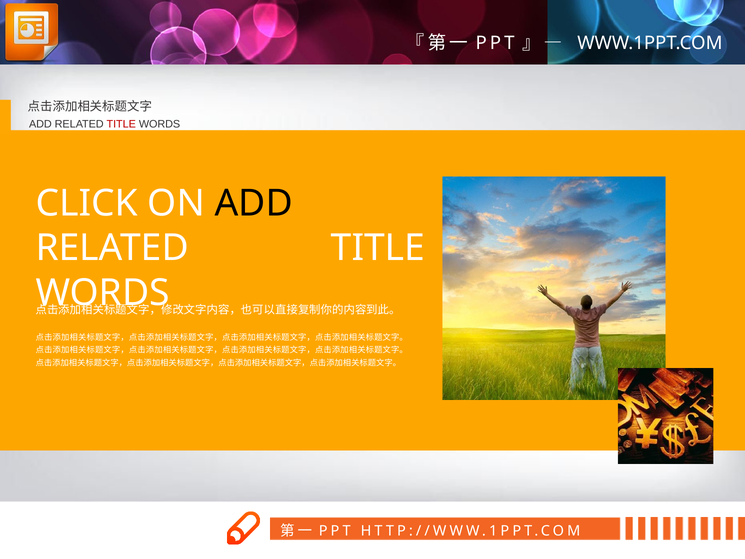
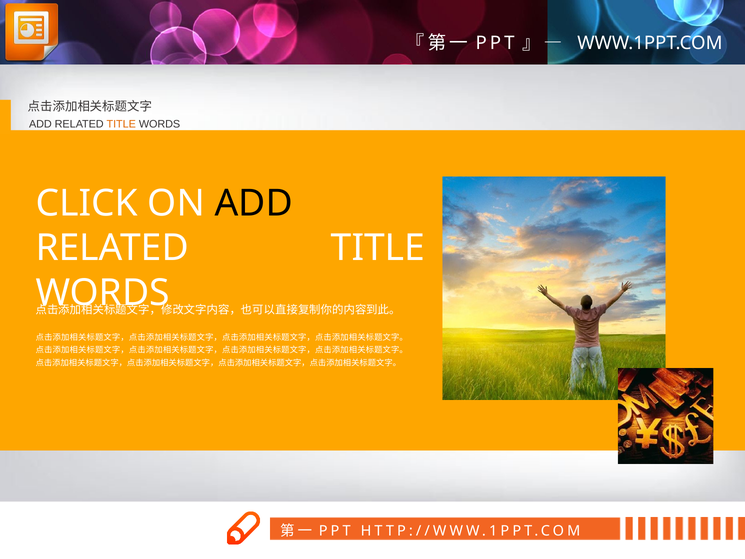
TITLE at (121, 124) colour: red -> orange
